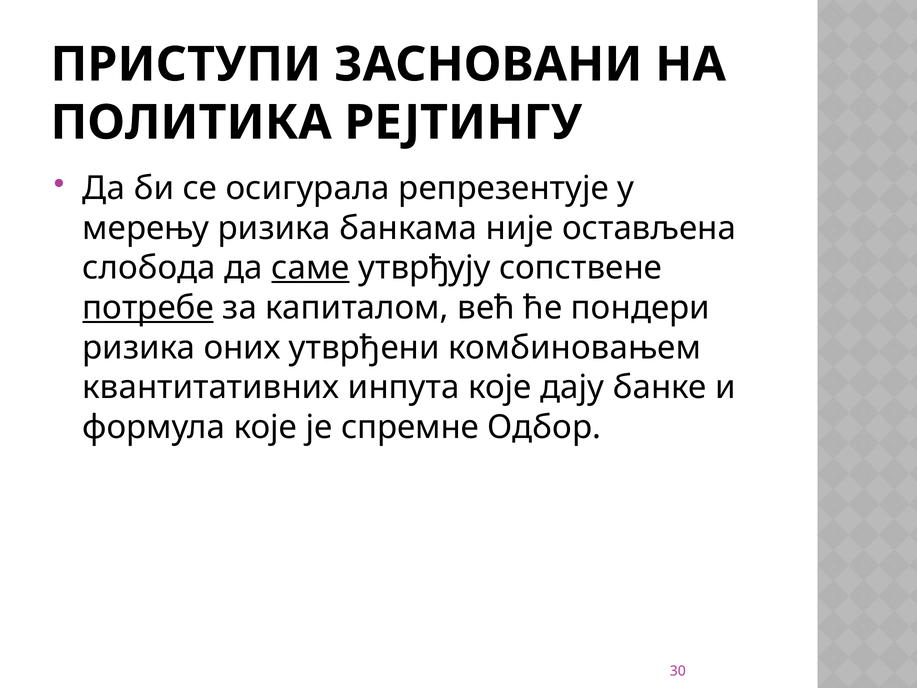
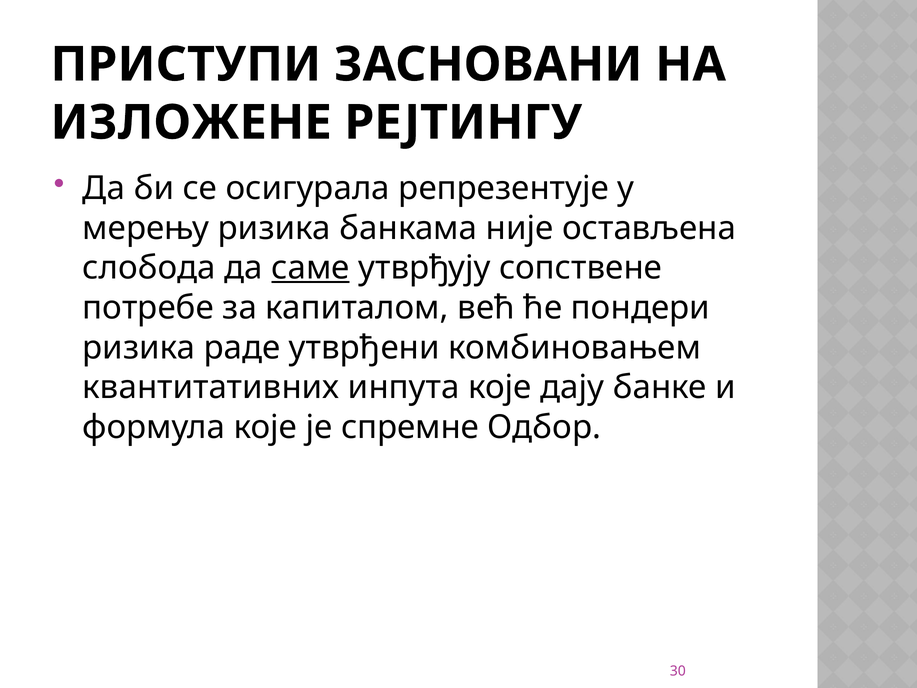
ПОЛИТИКА: ПОЛИТИКА -> ИЗЛОЖЕНЕ
потребе underline: present -> none
оних: оних -> раде
